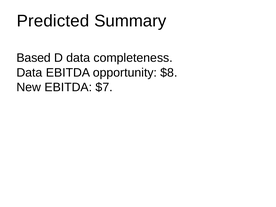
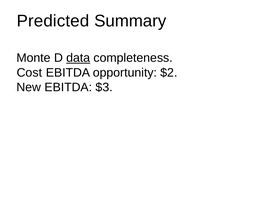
Based: Based -> Monte
data at (78, 58) underline: none -> present
Data at (29, 73): Data -> Cost
$8: $8 -> $2
$7: $7 -> $3
